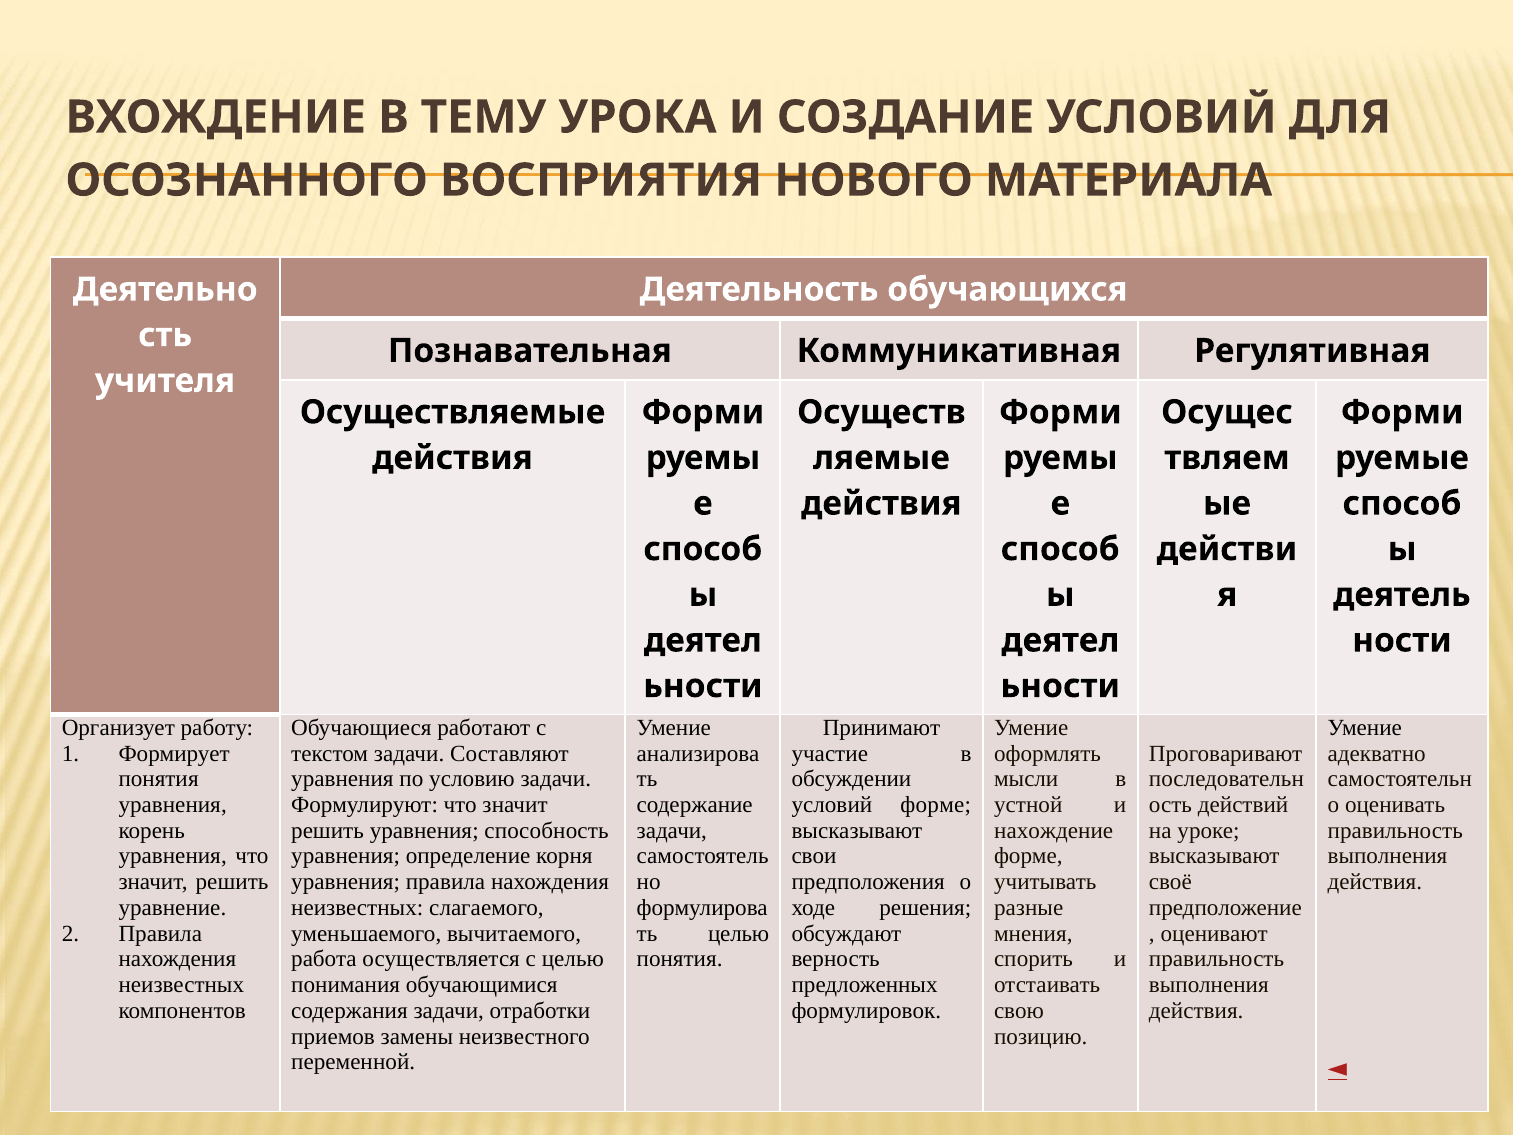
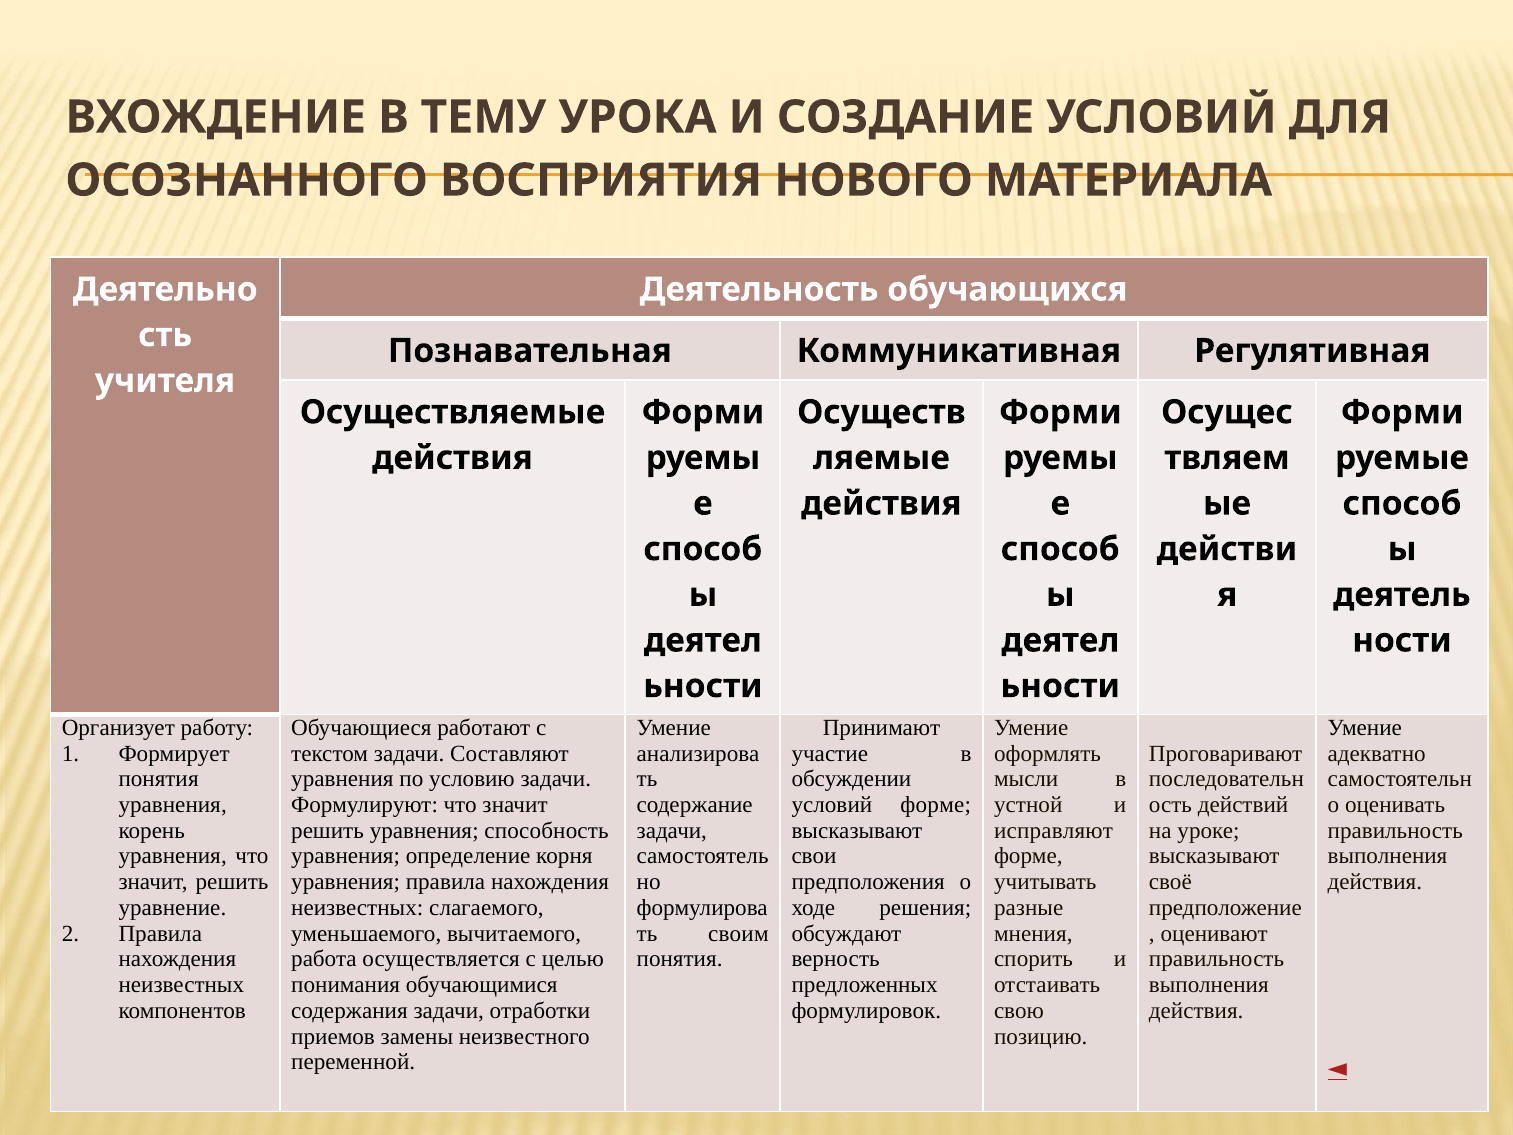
нахождение: нахождение -> исправляют
целью at (739, 933): целью -> своим
